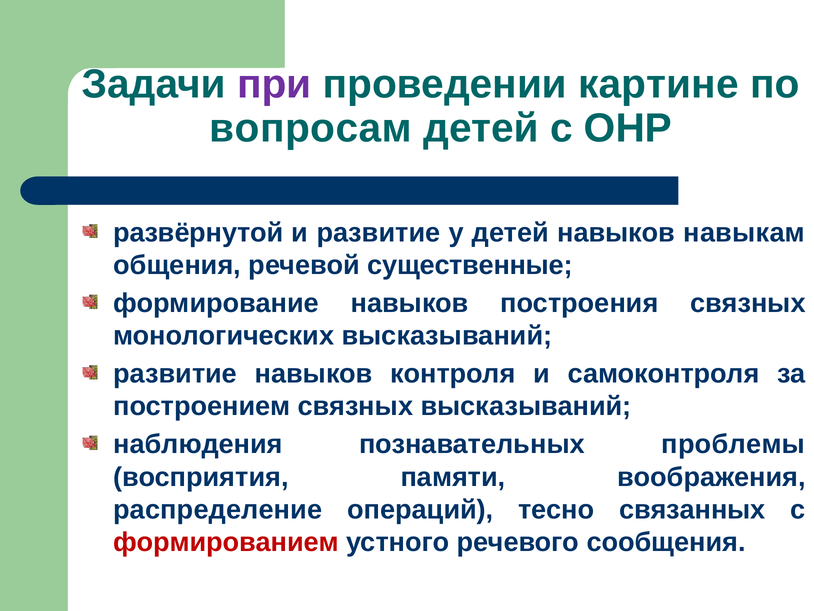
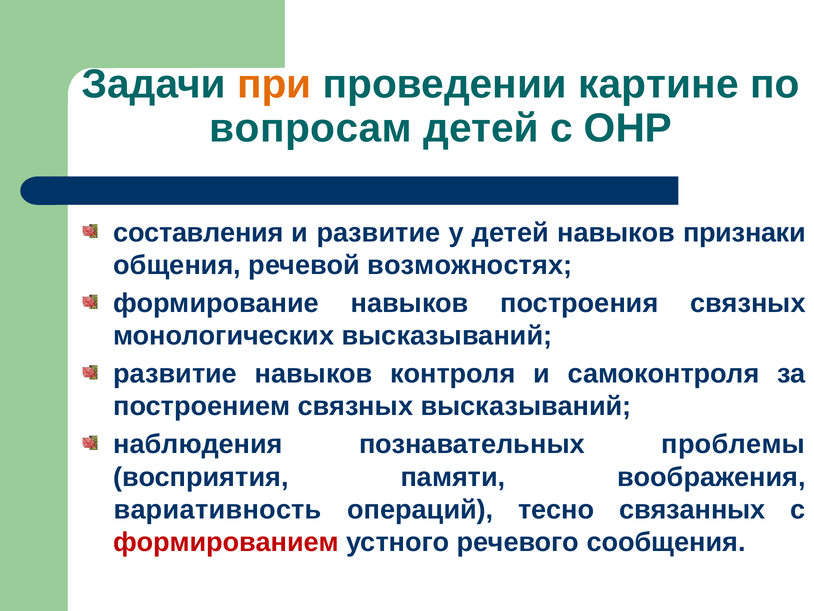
при colour: purple -> orange
развёрнутой: развёрнутой -> составления
навыкам: навыкам -> признаки
существенные: существенные -> возможностях
распределение: распределение -> вариативность
